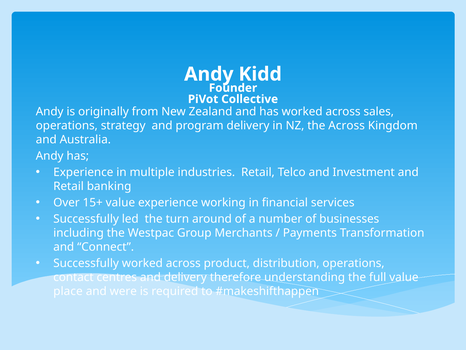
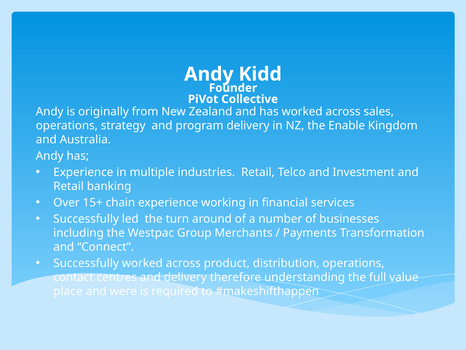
the Across: Across -> Enable
15+ value: value -> chain
